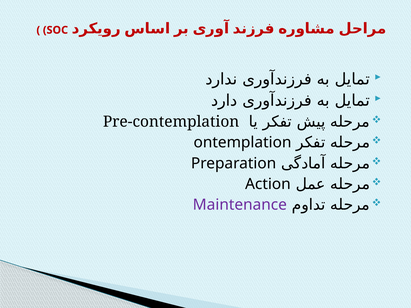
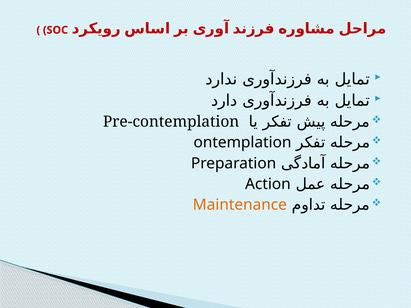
Maintenance colour: purple -> orange
